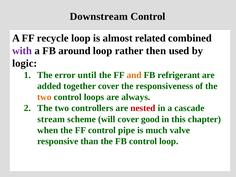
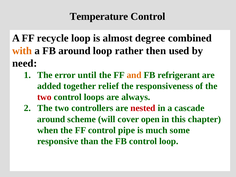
Downstream: Downstream -> Temperature
related: related -> degree
with colour: purple -> orange
logic: logic -> need
together cover: cover -> relief
two at (44, 97) colour: orange -> red
stream at (51, 119): stream -> around
good: good -> open
valve: valve -> some
